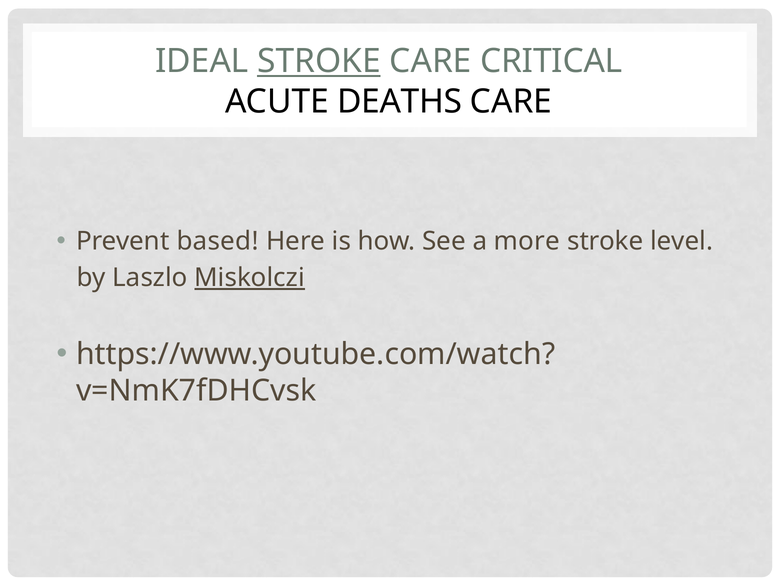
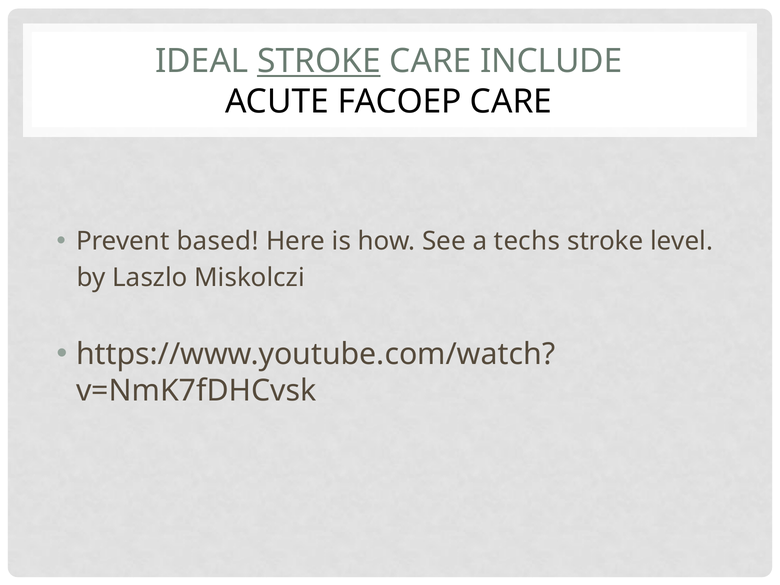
CRITICAL: CRITICAL -> INCLUDE
DEATHS: DEATHS -> FACOEP
more: more -> techs
Miskolczi underline: present -> none
